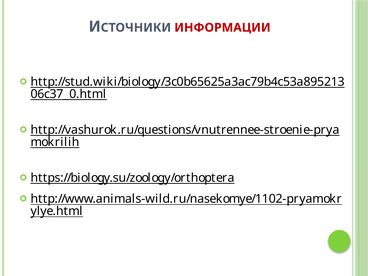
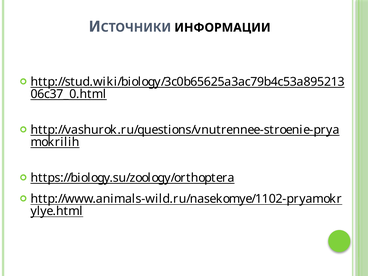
ИНФОРМАЦИИ colour: red -> black
